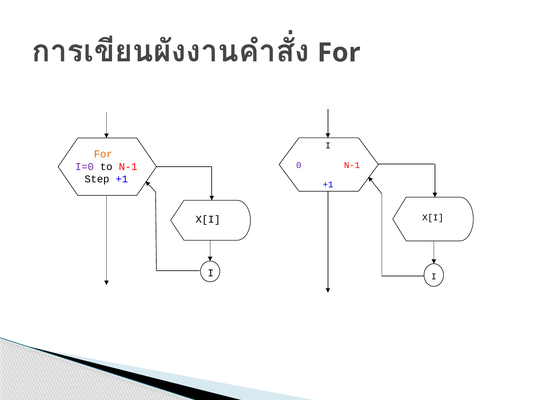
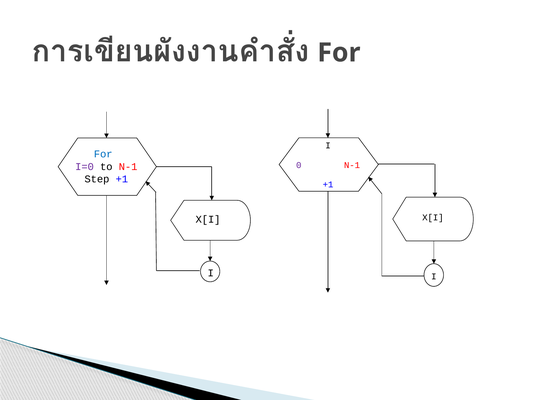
For at (103, 154) colour: orange -> blue
